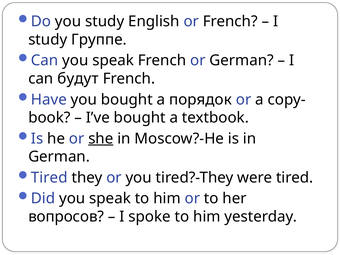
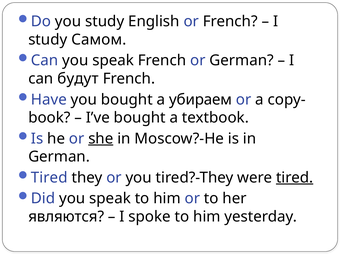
Группе: Группе -> Самом
порядок: порядок -> убираем
tired at (295, 178) underline: none -> present
вопросов: вопросов -> являются
